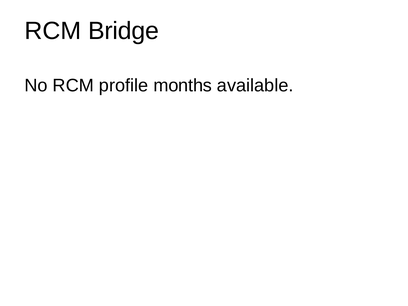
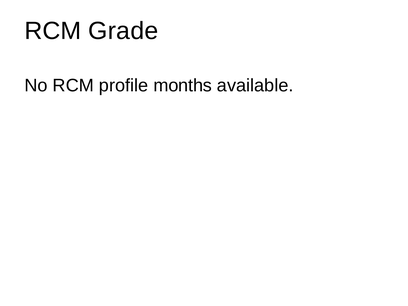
Bridge: Bridge -> Grade
